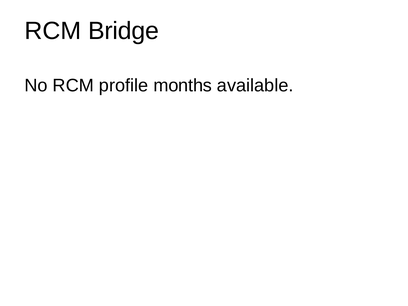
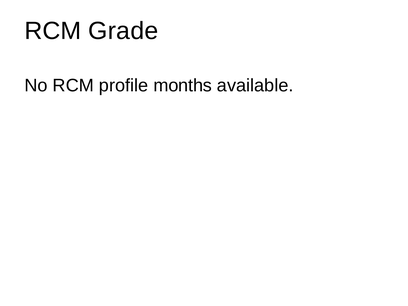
Bridge: Bridge -> Grade
